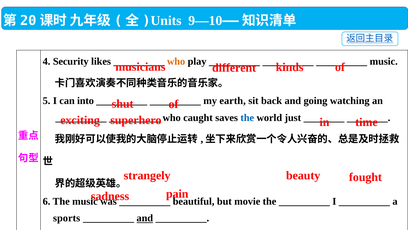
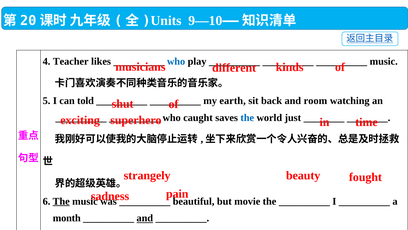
Security: Security -> Teacher
who at (176, 61) colour: orange -> blue
into: into -> told
going: going -> room
The at (61, 201) underline: none -> present
sports: sports -> month
